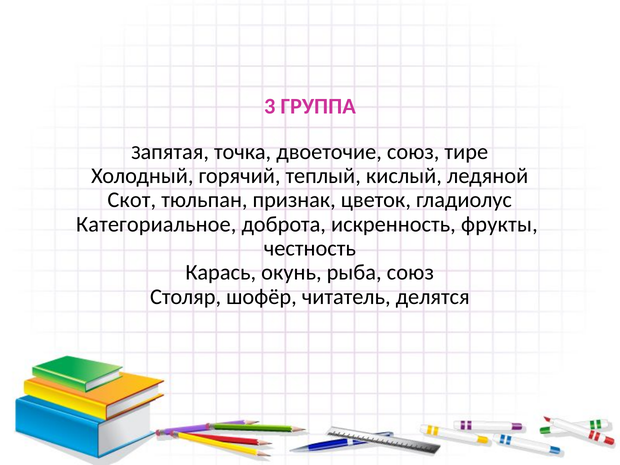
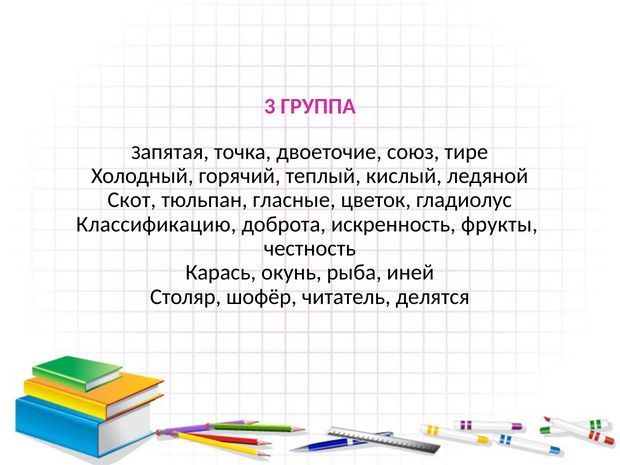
признак: признак -> гласные
Категориальное: Категориальное -> Классификацию
рыба союз: союз -> иней
